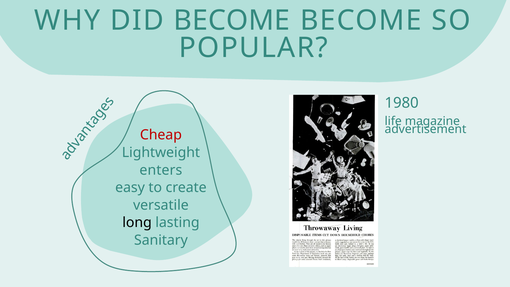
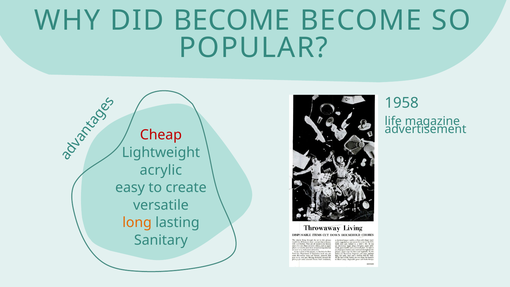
1980: 1980 -> 1958
enters: enters -> acrylic
long colour: black -> orange
